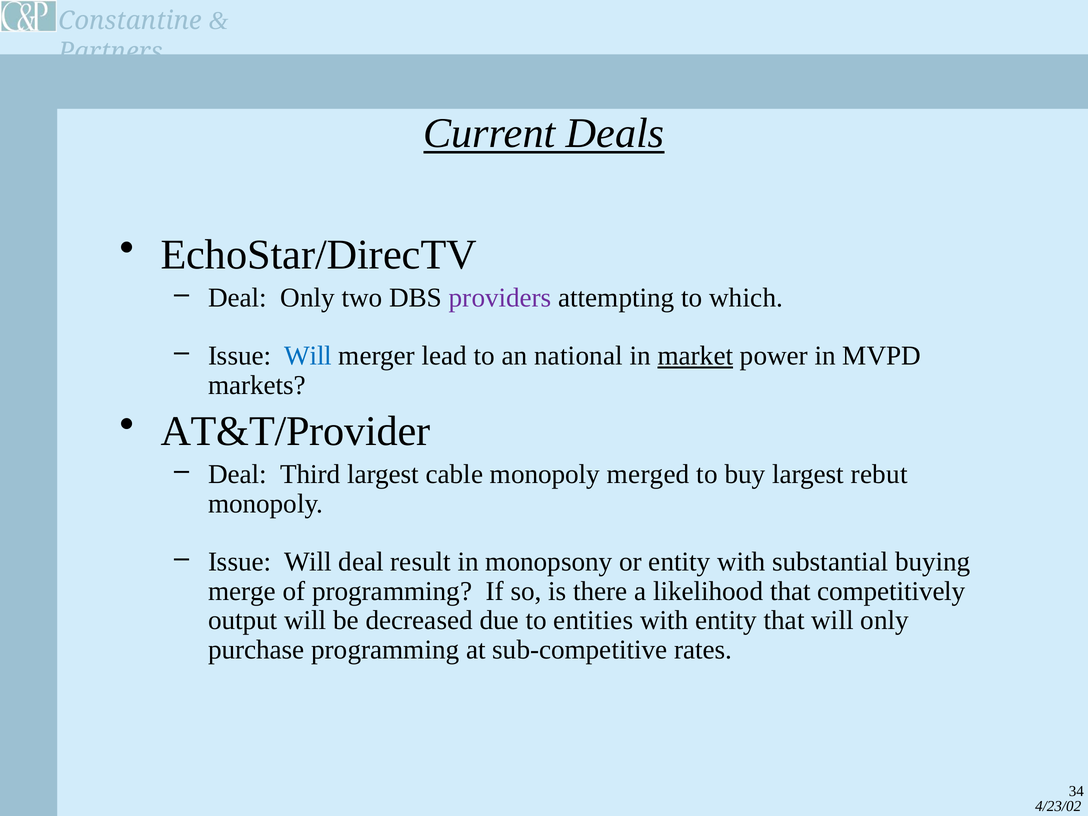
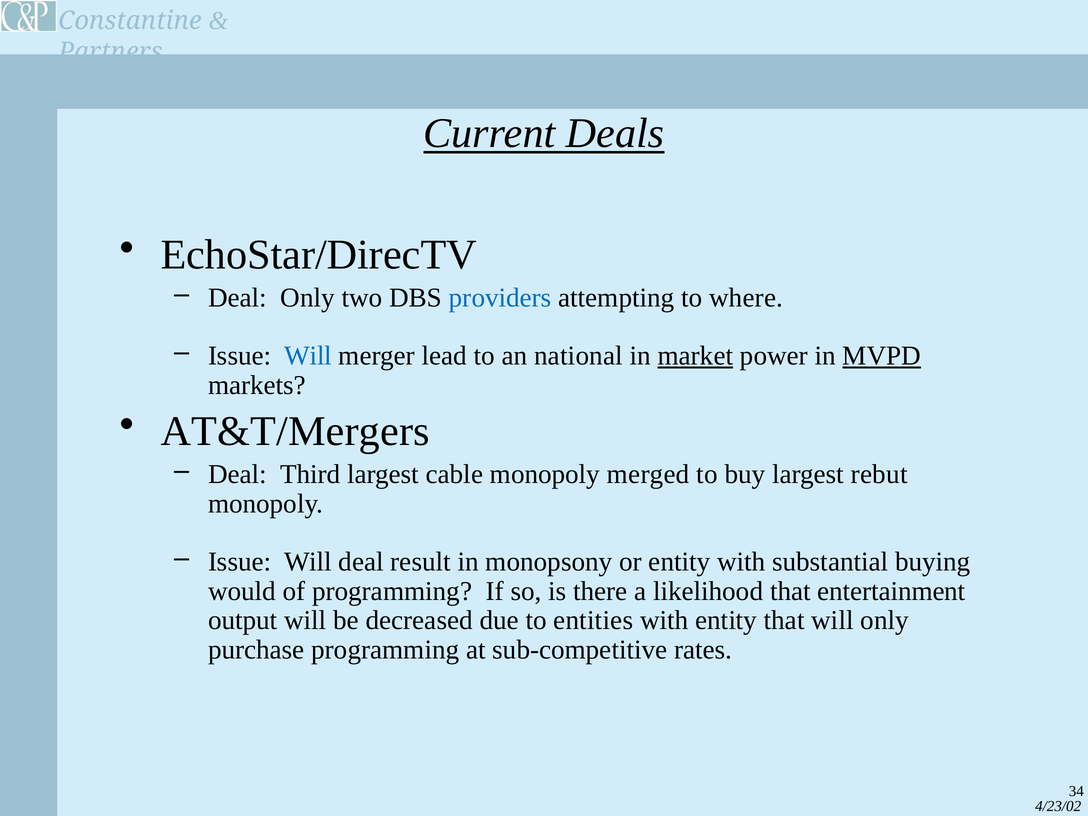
providers colour: purple -> blue
which: which -> where
MVPD underline: none -> present
AT&T/Provider: AT&T/Provider -> AT&T/Mergers
merge: merge -> would
competitively: competitively -> entertainment
